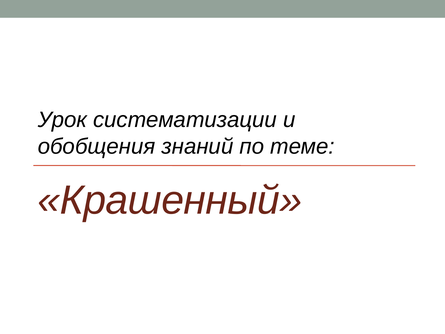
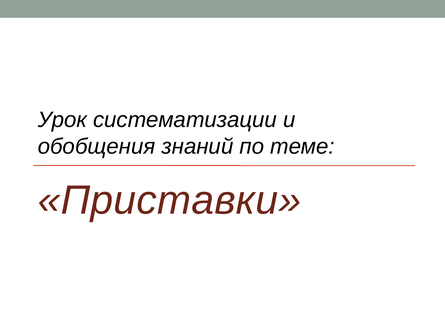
Крашенный: Крашенный -> Приставки
